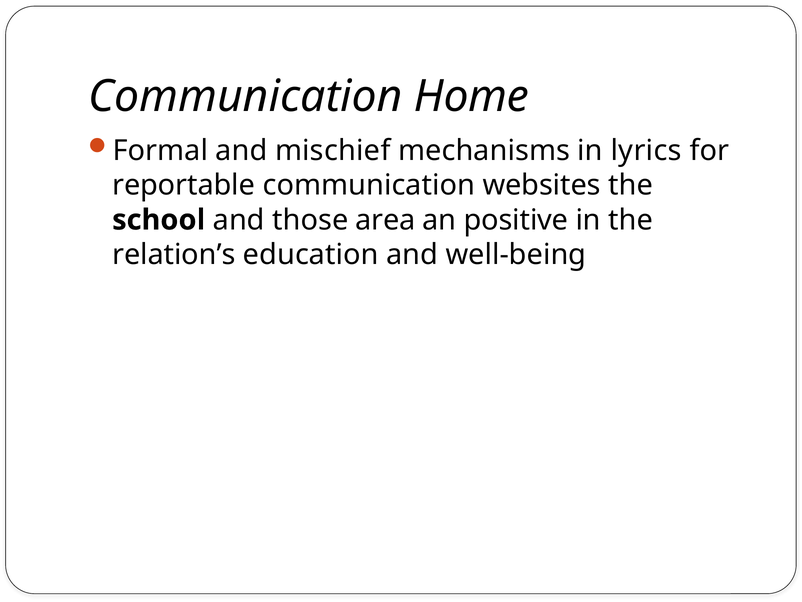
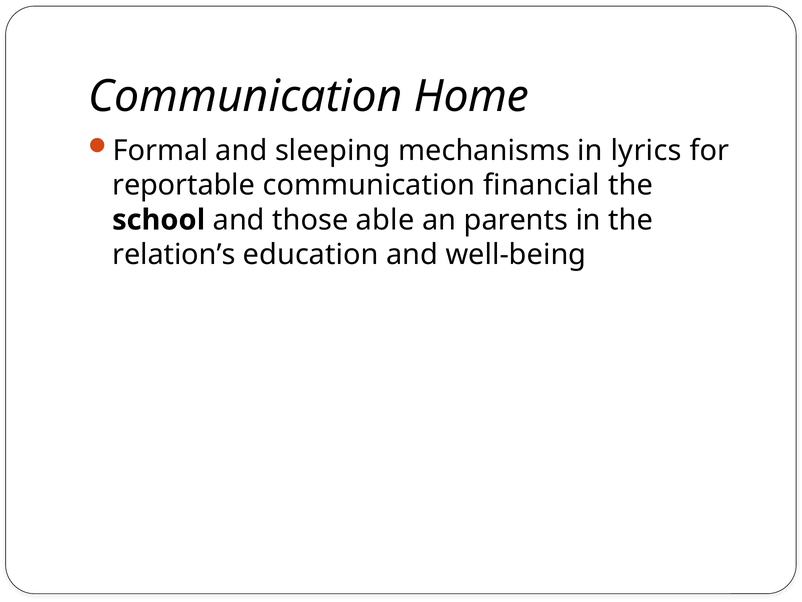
mischief: mischief -> sleeping
websites: websites -> financial
area: area -> able
positive: positive -> parents
